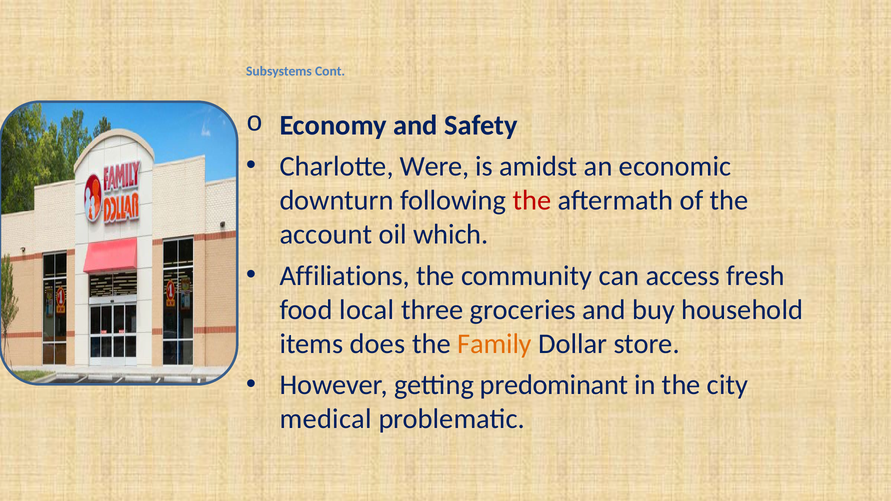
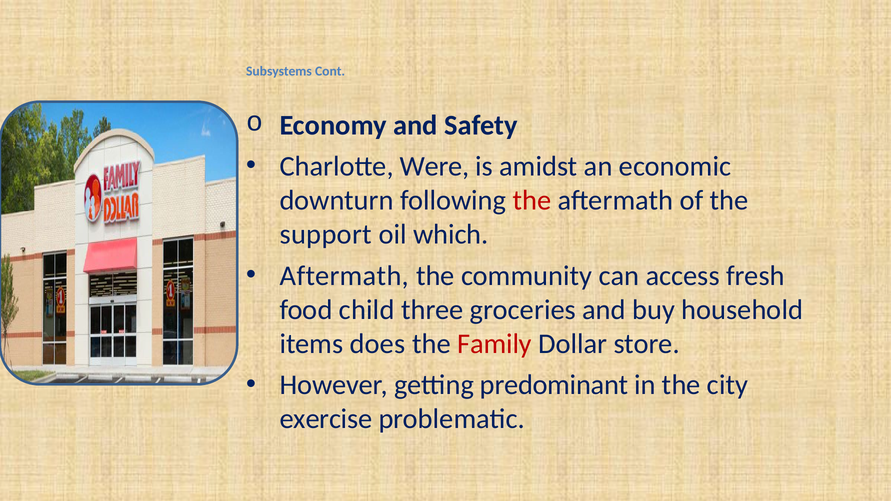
account: account -> support
Affiliations at (345, 276): Affiliations -> Aftermath
local: local -> child
Family colour: orange -> red
medical: medical -> exercise
